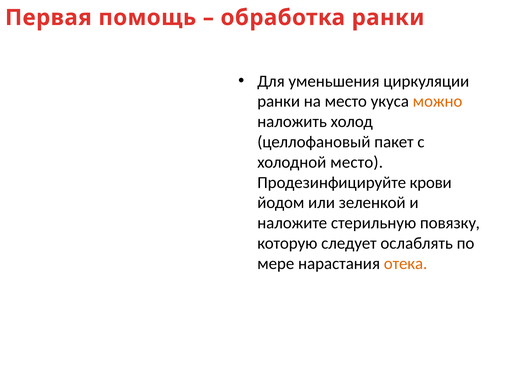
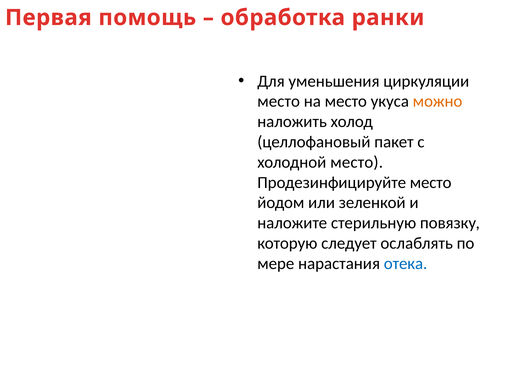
ранки at (279, 101): ранки -> место
Продезинфицируйте крови: крови -> место
отека colour: orange -> blue
